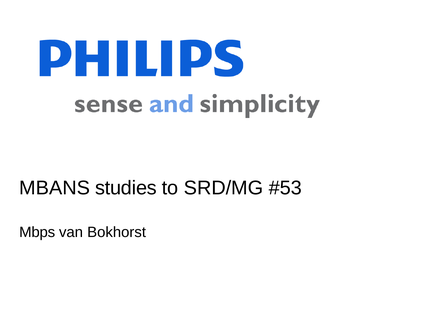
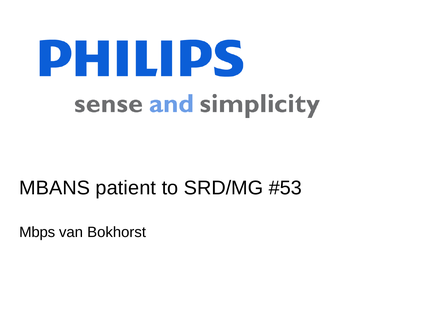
studies: studies -> patient
